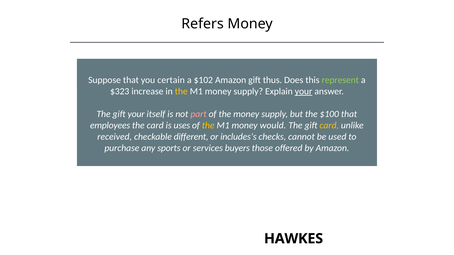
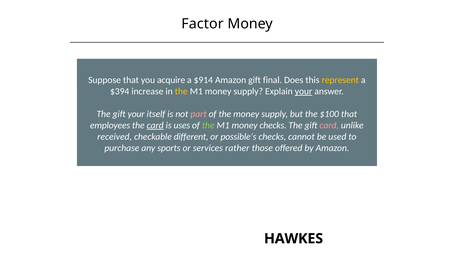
Refers: Refers -> Factor
certain: certain -> acquire
$102: $102 -> $914
thus: thus -> final
represent colour: light green -> yellow
$323: $323 -> $394
card at (155, 126) underline: none -> present
the at (208, 126) colour: yellow -> light green
money would: would -> checks
card at (329, 126) colour: yellow -> pink
includes’s: includes’s -> possible’s
buyers: buyers -> rather
